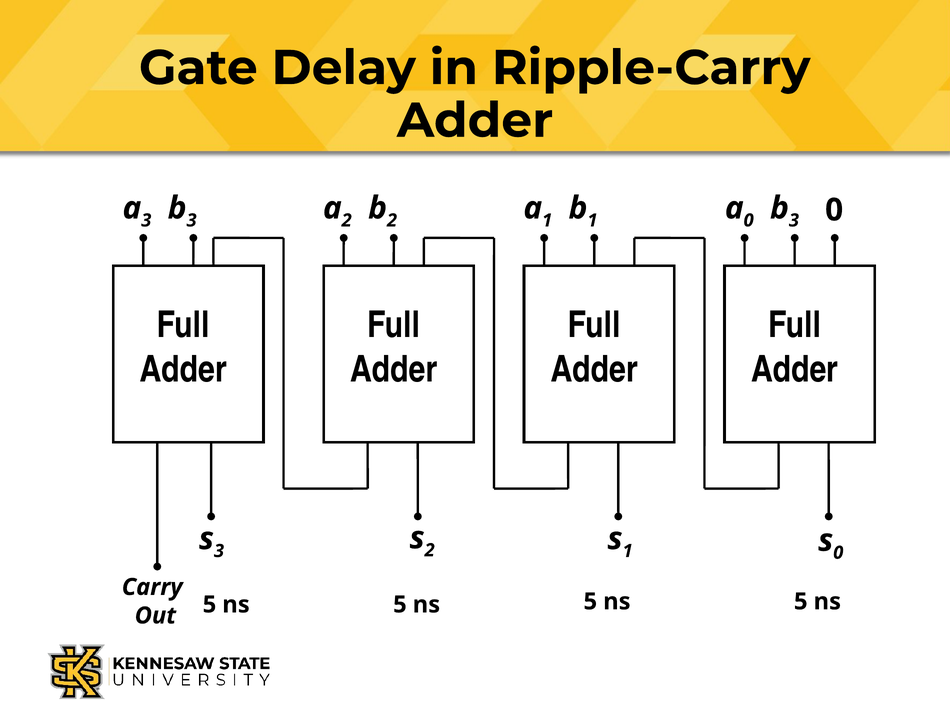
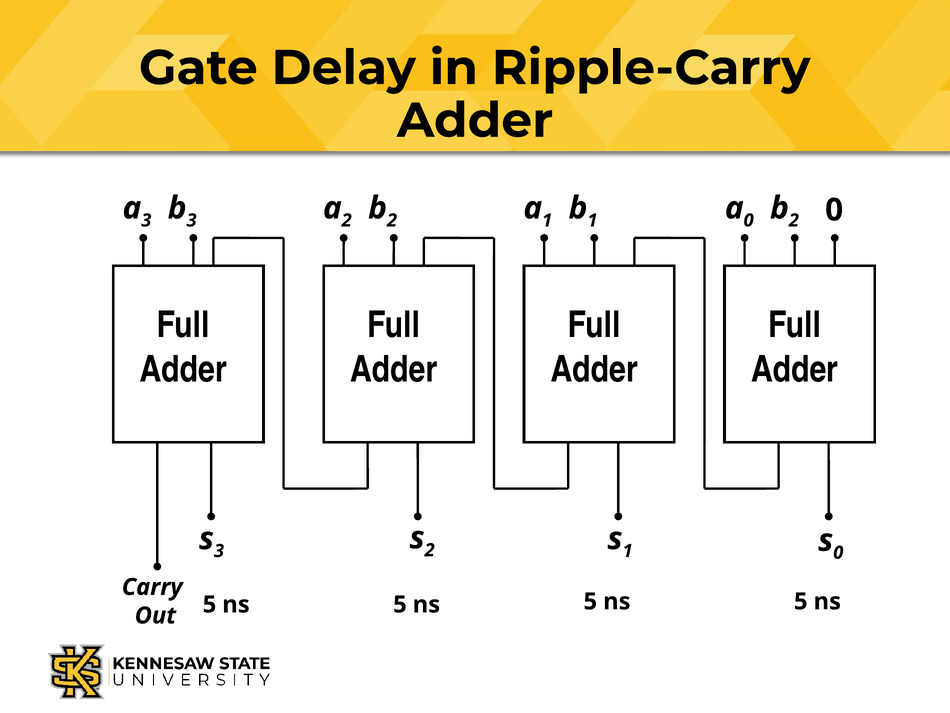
3 at (794, 220): 3 -> 2
